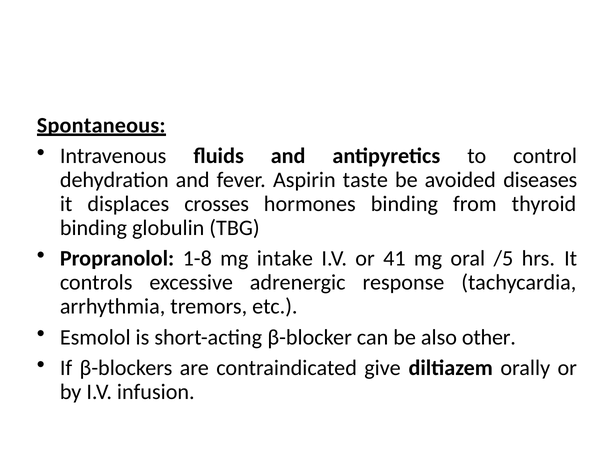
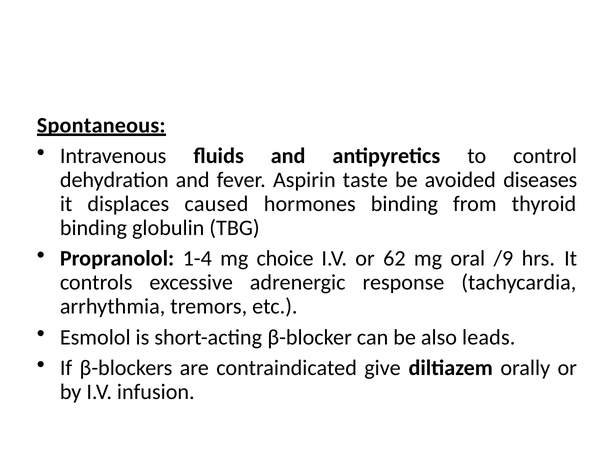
crosses: crosses -> caused
1-8: 1-8 -> 1-4
intake: intake -> choice
41: 41 -> 62
/5: /5 -> /9
other: other -> leads
